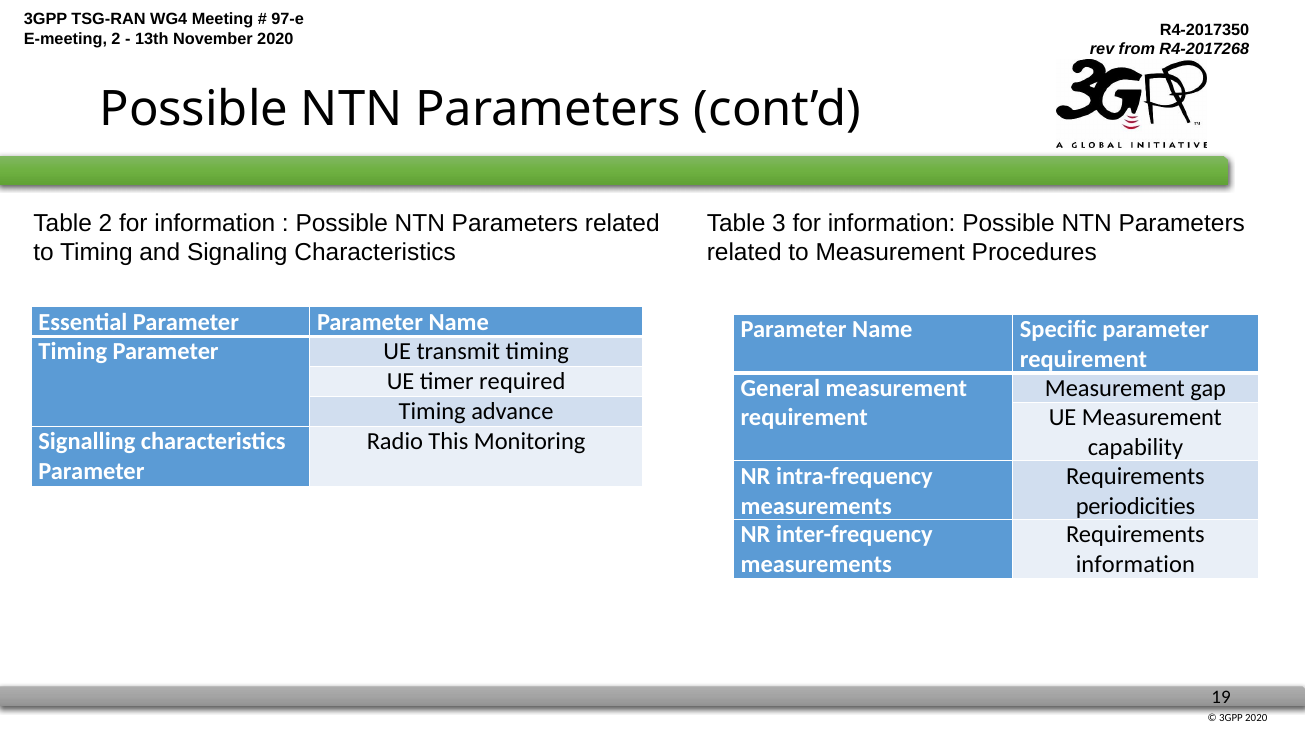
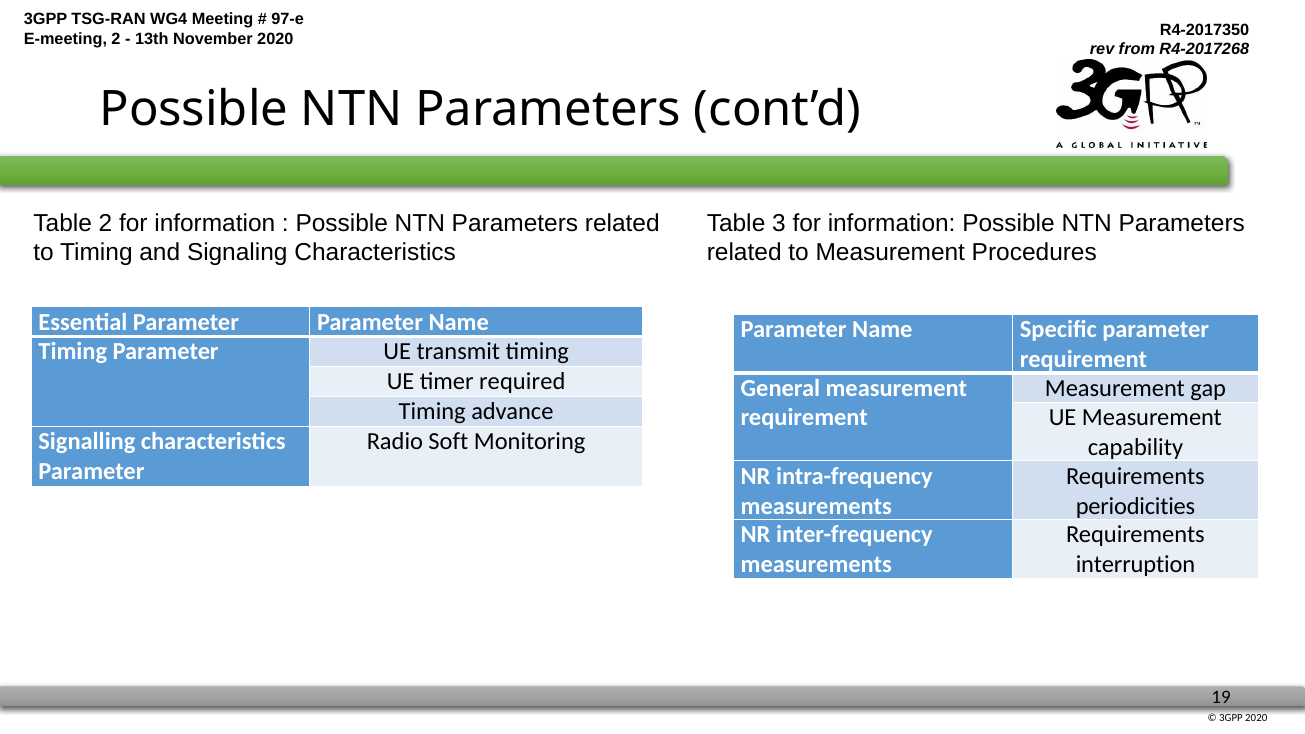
This: This -> Soft
information at (1135, 565): information -> interruption
